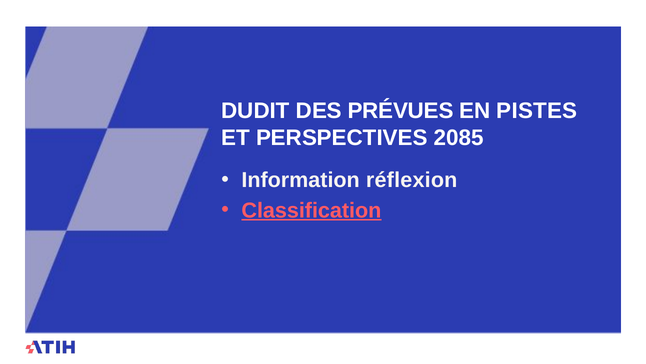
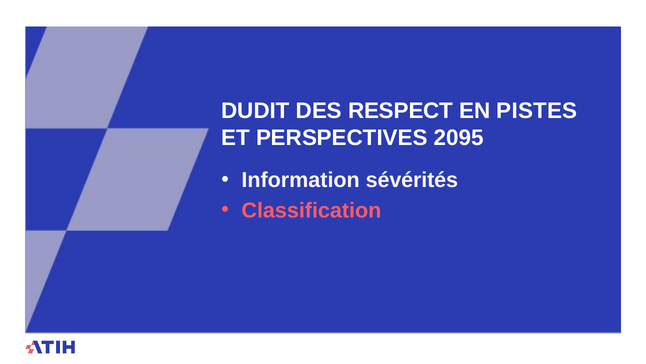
PRÉVUES: PRÉVUES -> RESPECT
2085: 2085 -> 2095
réflexion: réflexion -> sévérités
Classification underline: present -> none
